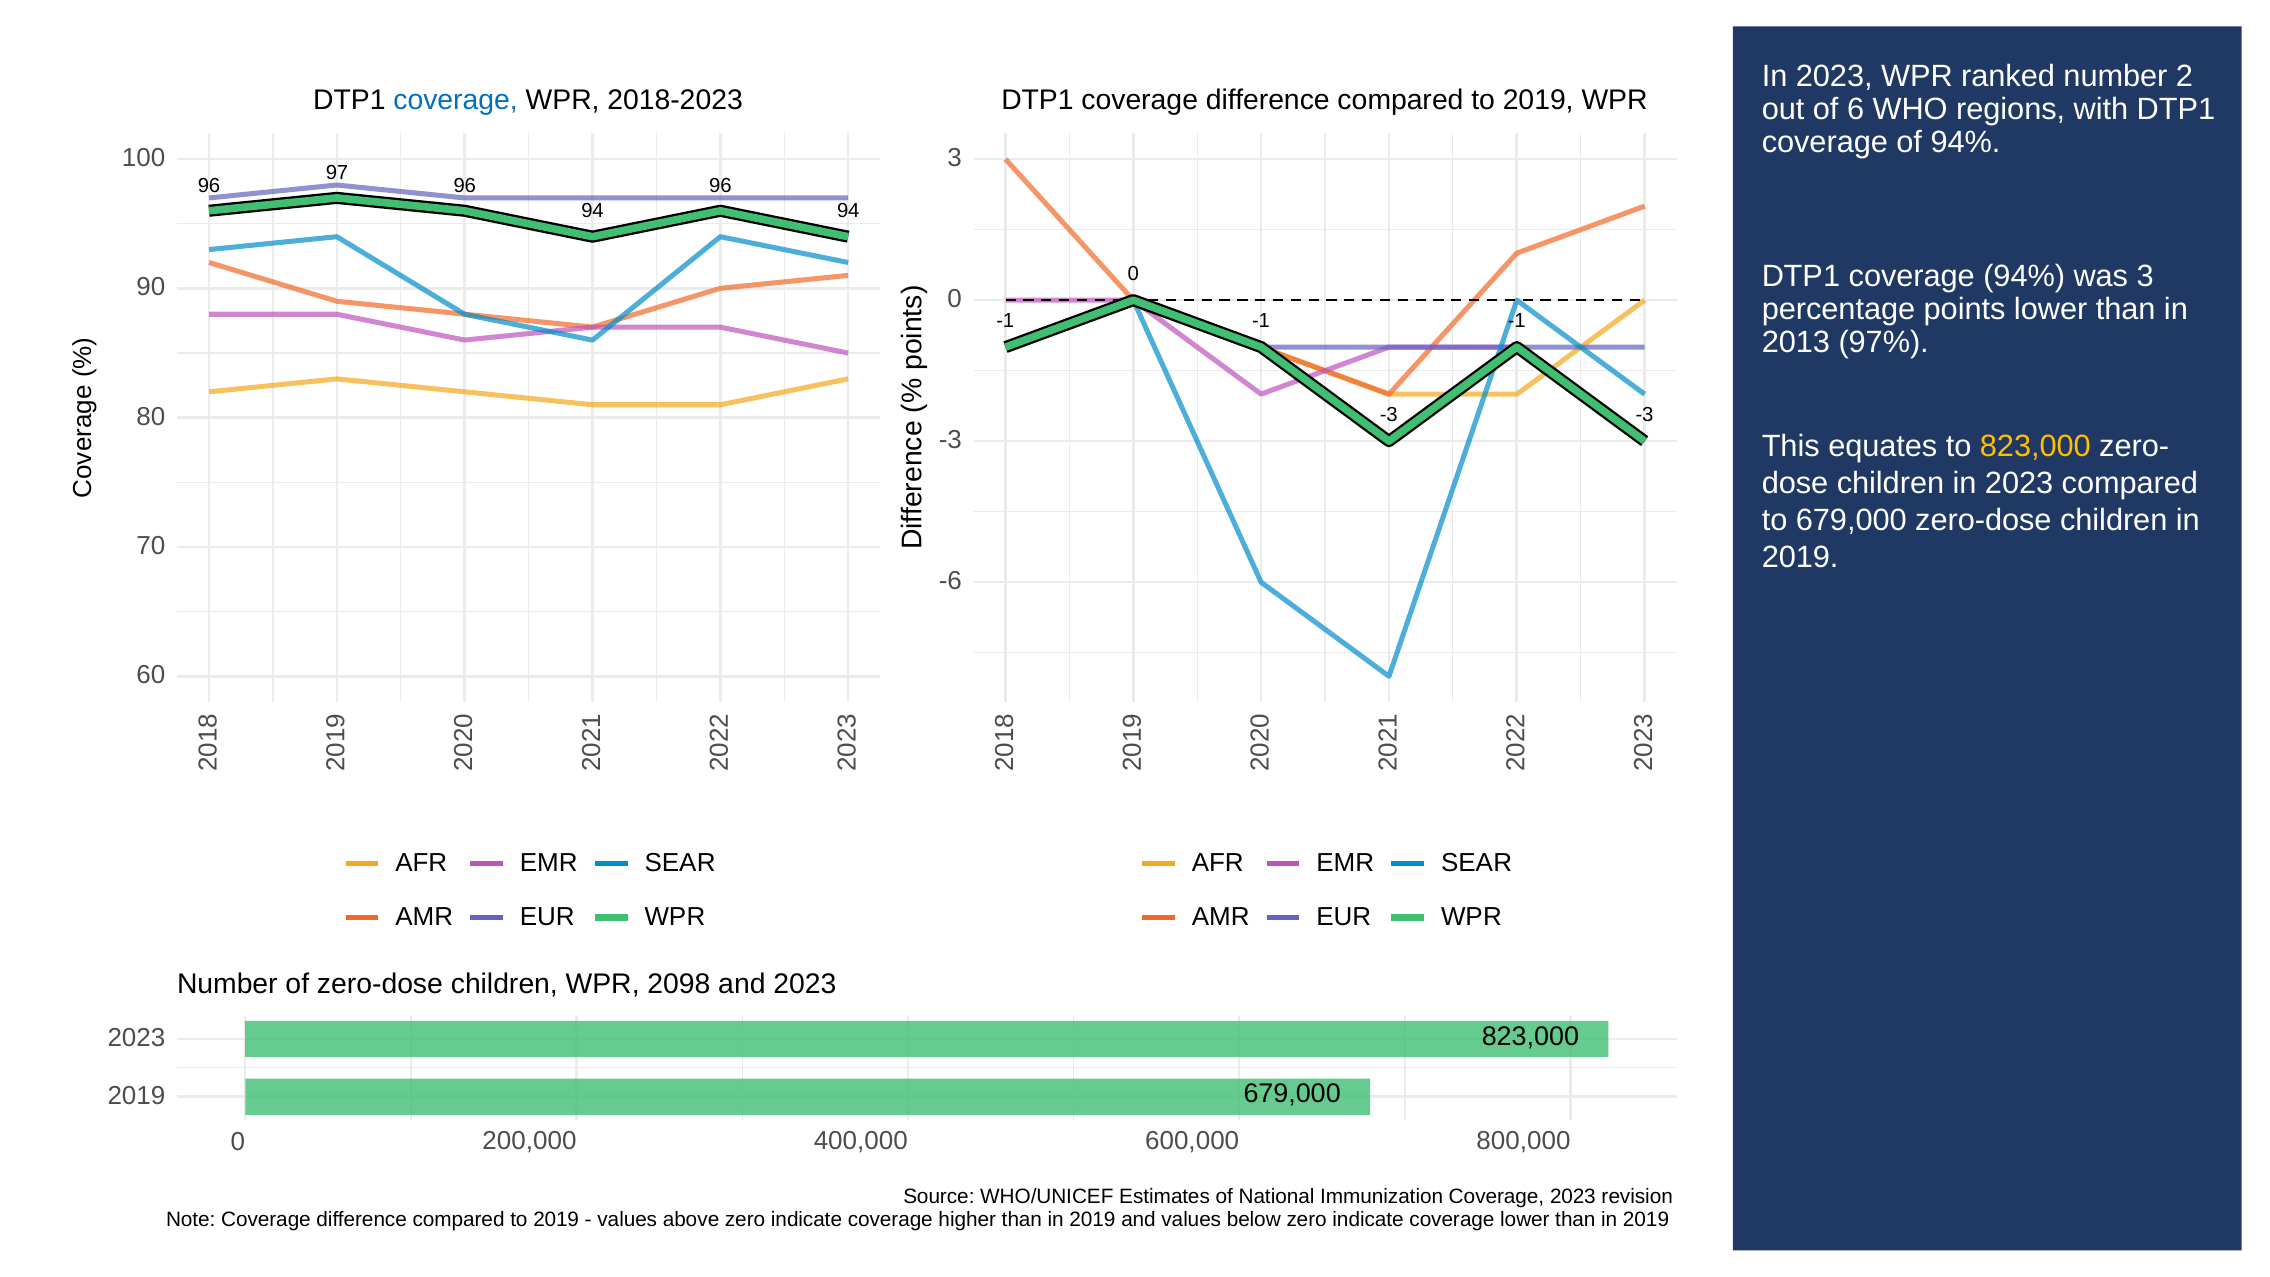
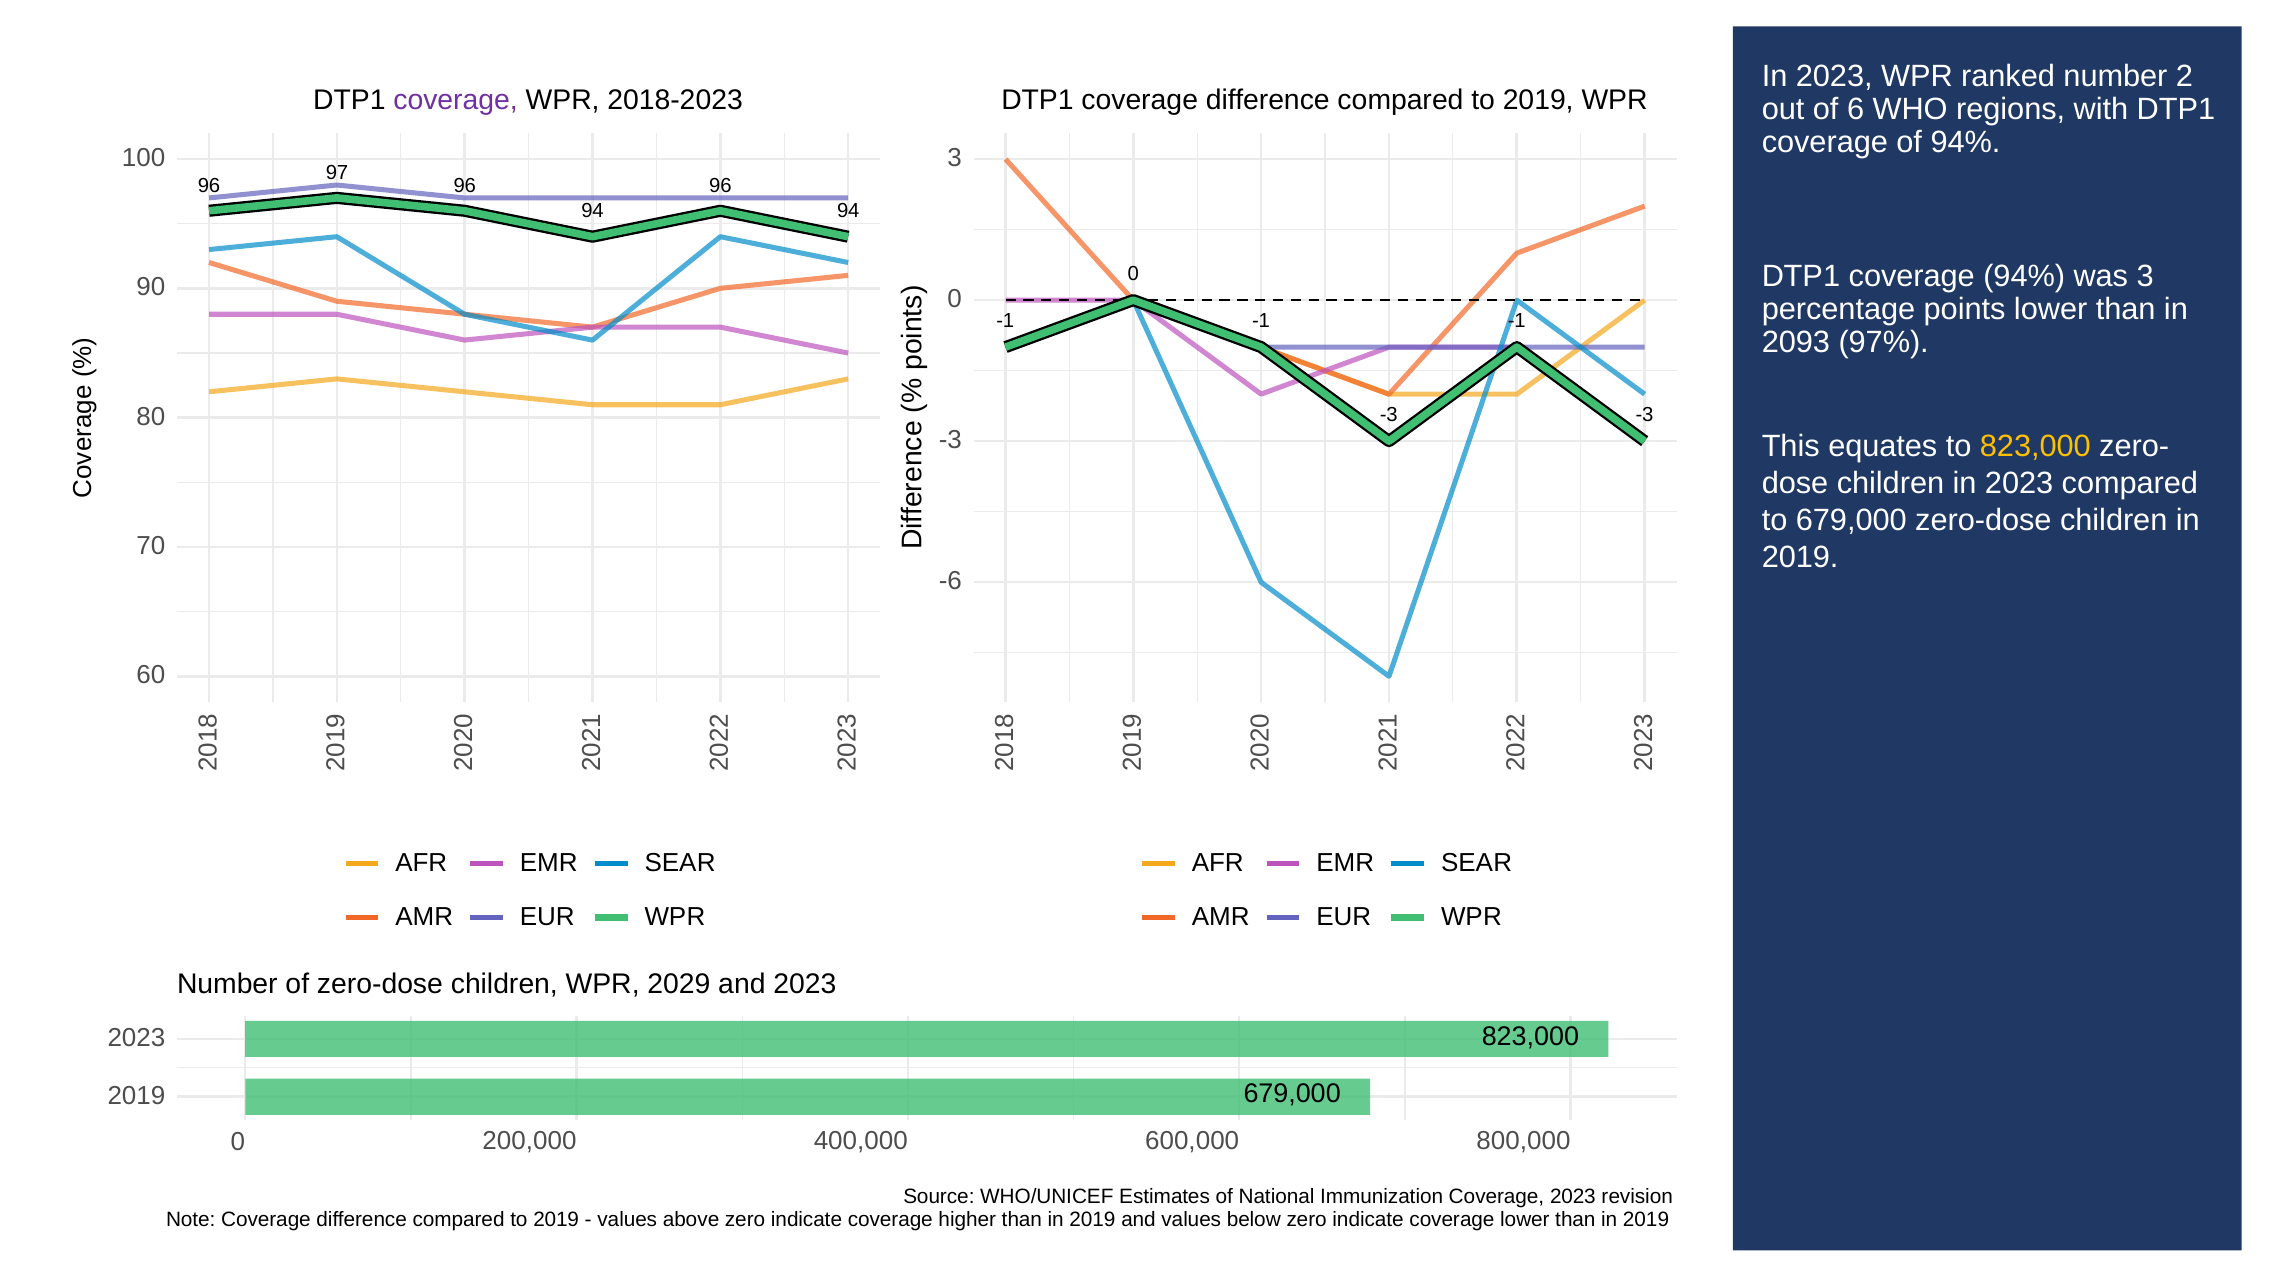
coverage at (456, 100) colour: blue -> purple
2013: 2013 -> 2093
2098: 2098 -> 2029
